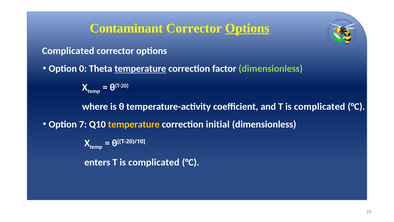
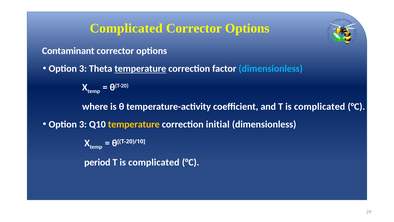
Contaminant at (126, 28): Contaminant -> Complicated
Options at (247, 28) underline: present -> none
Complicated at (68, 51): Complicated -> Contaminant
0 at (83, 69): 0 -> 3
dimensionless at (271, 69) colour: light green -> light blue
7 at (83, 124): 7 -> 3
enters: enters -> period
